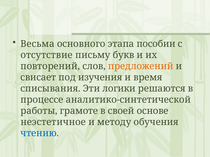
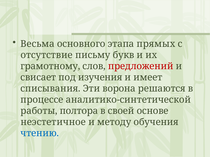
пособии: пособии -> прямых
повторений: повторений -> грамотному
предложений colour: orange -> red
время: время -> имеет
логики: логики -> ворона
грамоте: грамоте -> полтора
